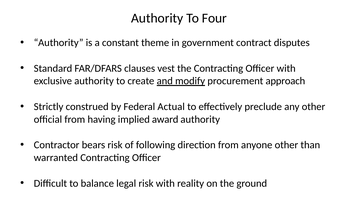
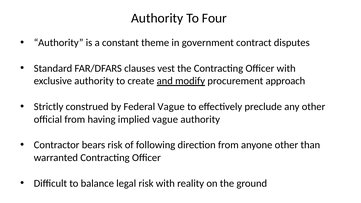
Federal Actual: Actual -> Vague
implied award: award -> vague
